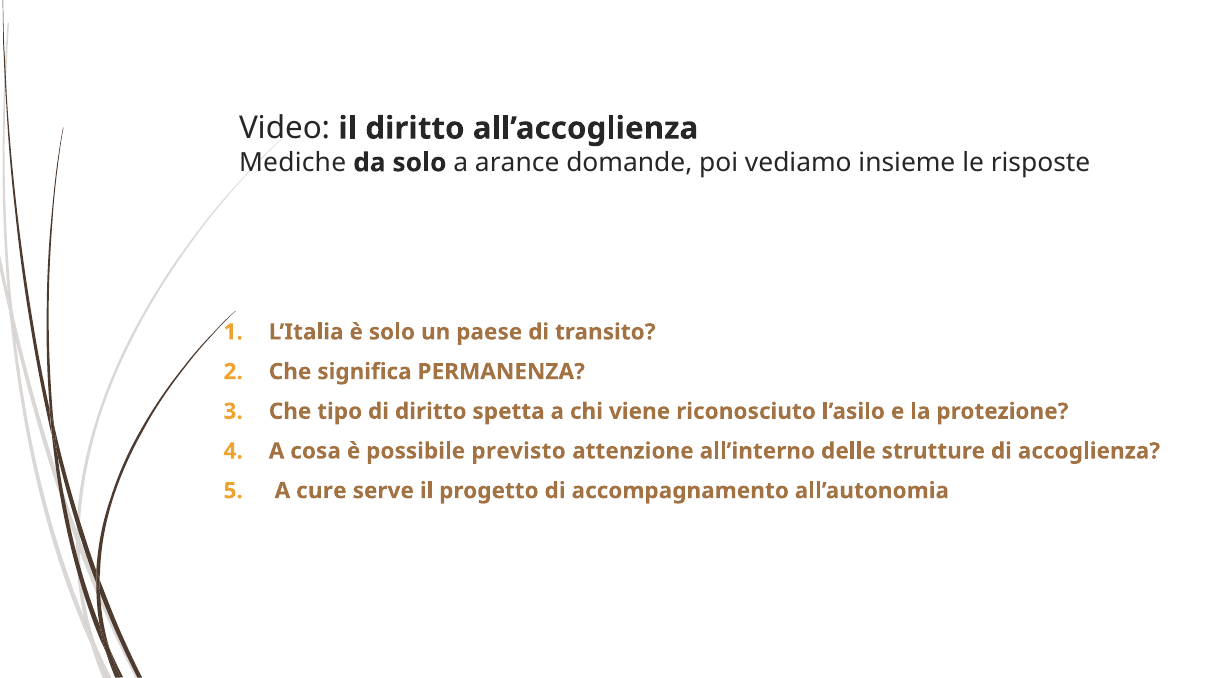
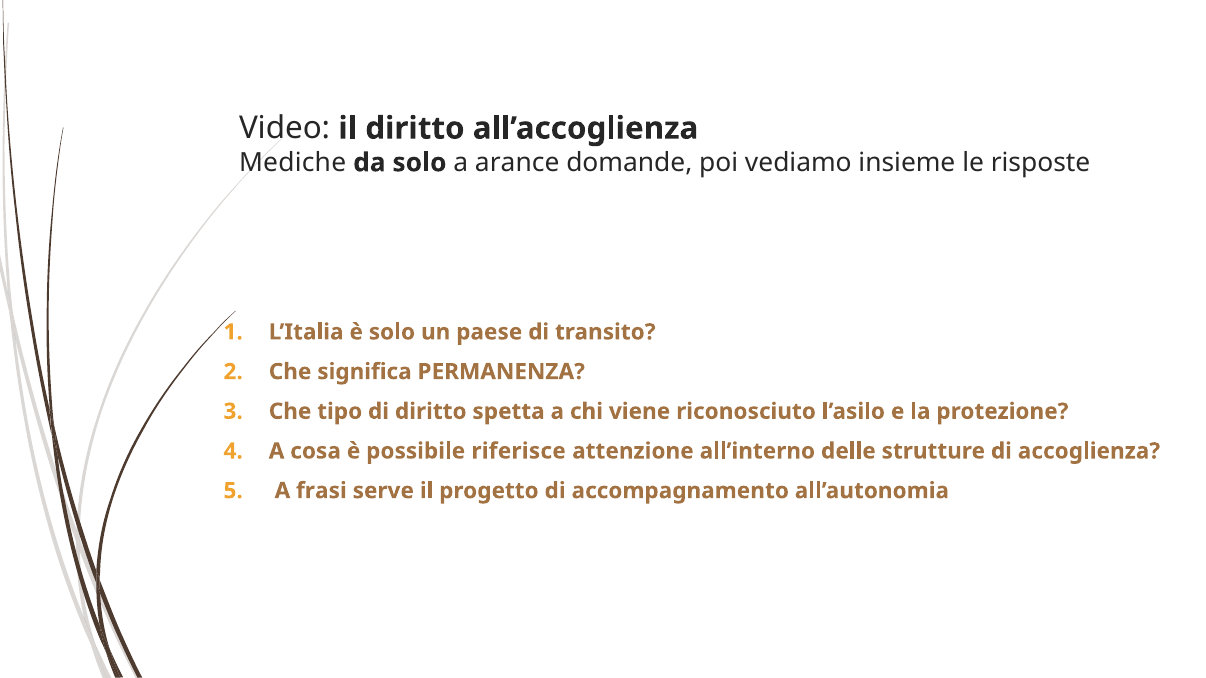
previsto: previsto -> riferisce
cure: cure -> frasi
